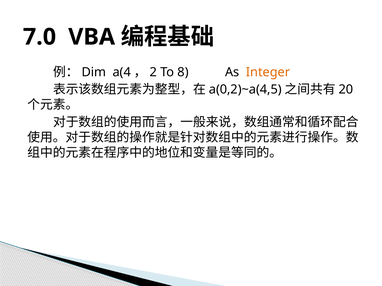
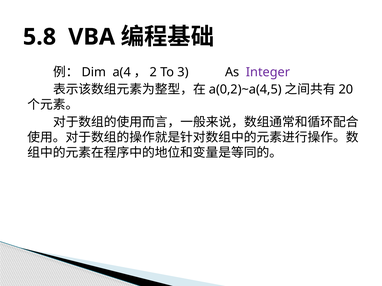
7.0: 7.0 -> 5.8
8: 8 -> 3
Integer colour: orange -> purple
